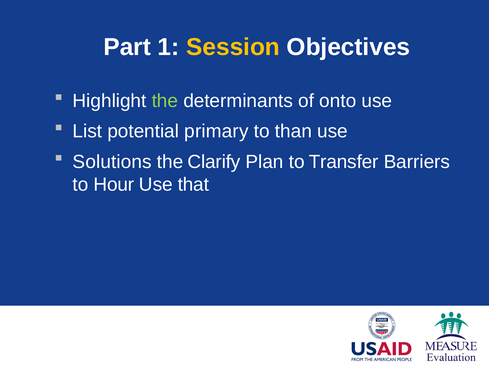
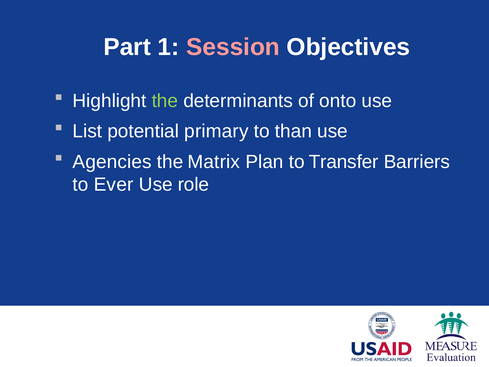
Session colour: yellow -> pink
Solutions: Solutions -> Agencies
Clarify: Clarify -> Matrix
Hour: Hour -> Ever
that: that -> role
